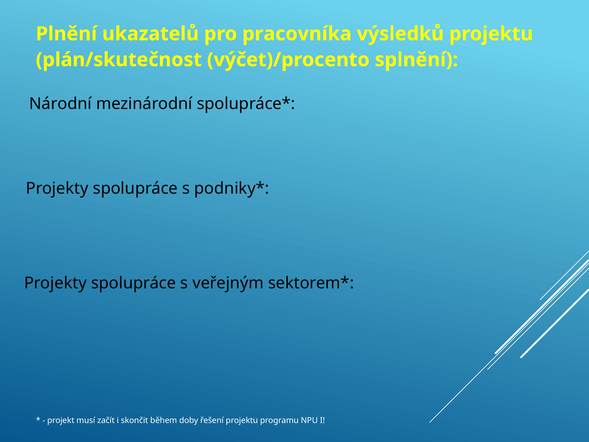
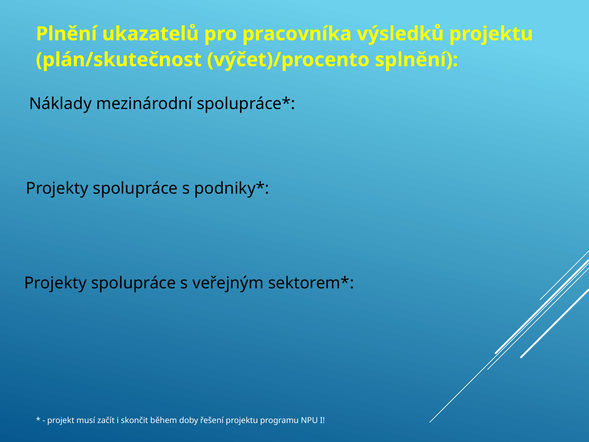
Národní: Národní -> Náklady
